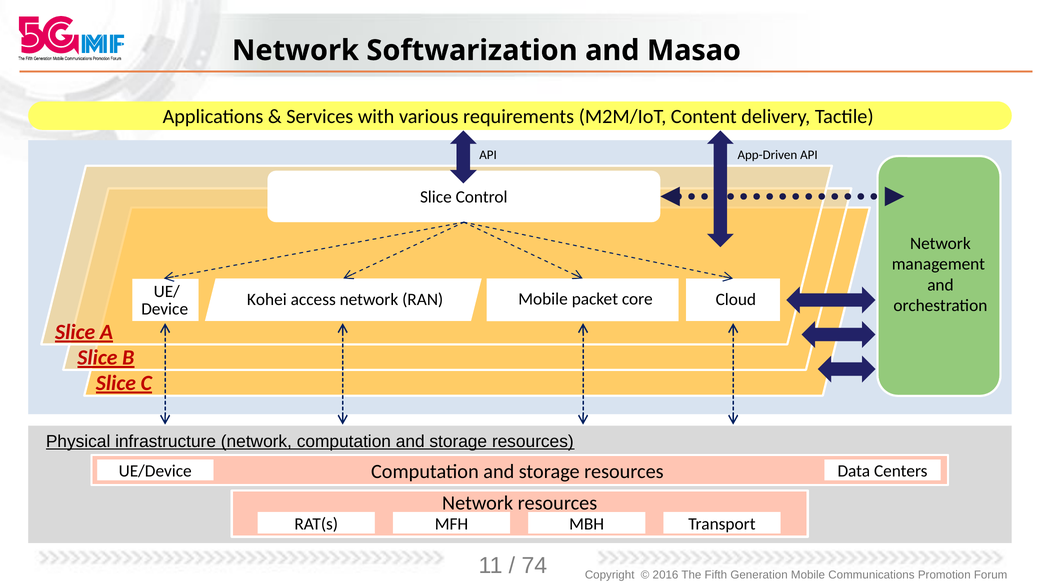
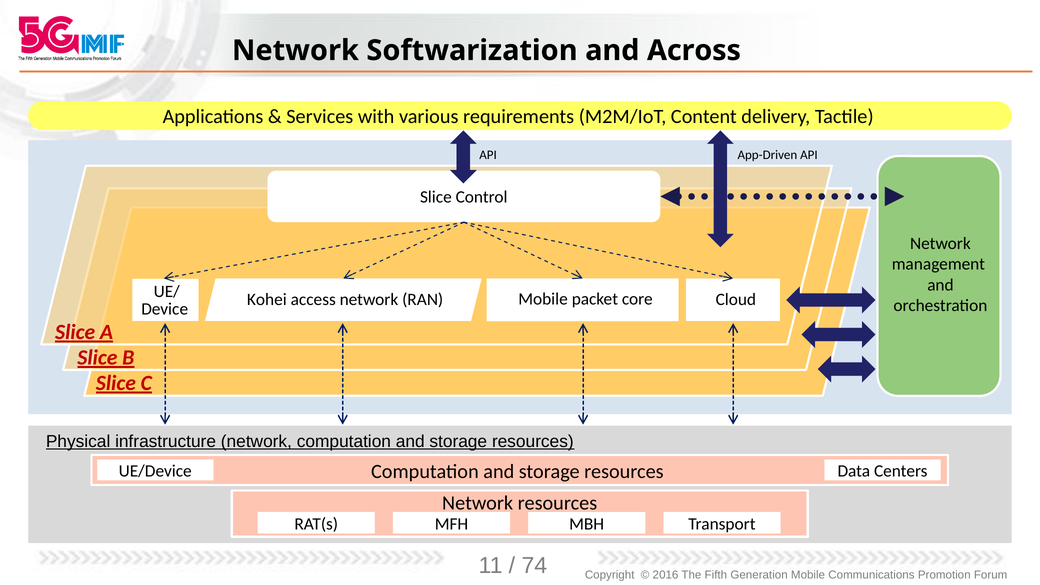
Masao: Masao -> Across
